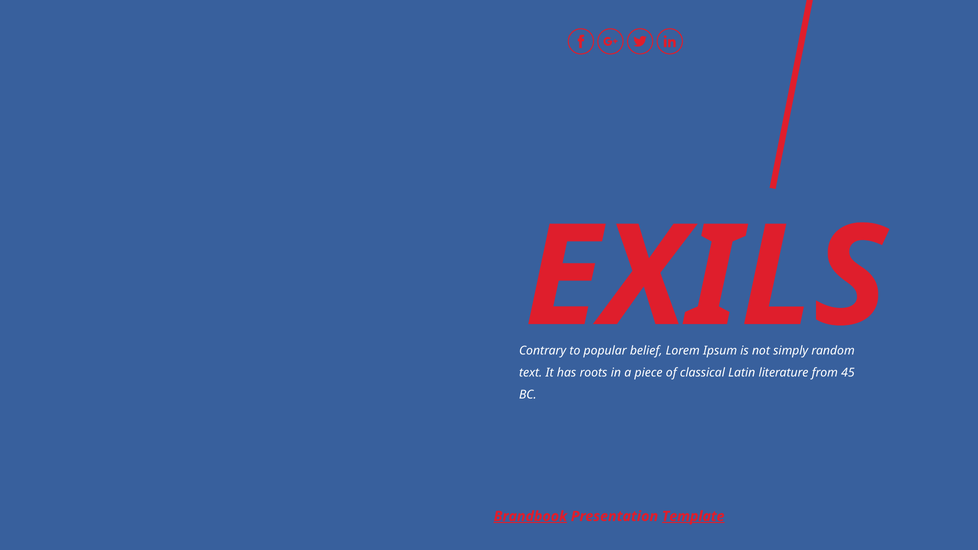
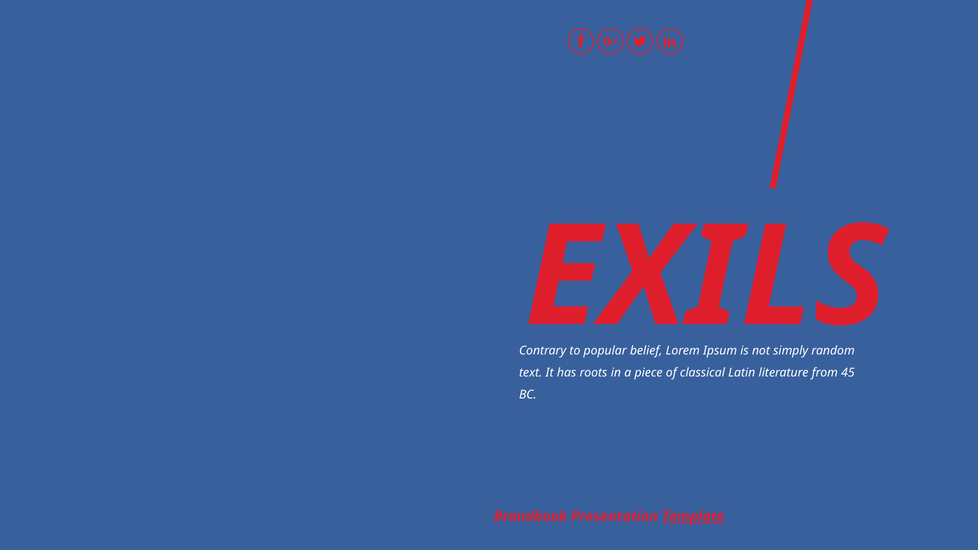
Brandbook underline: present -> none
